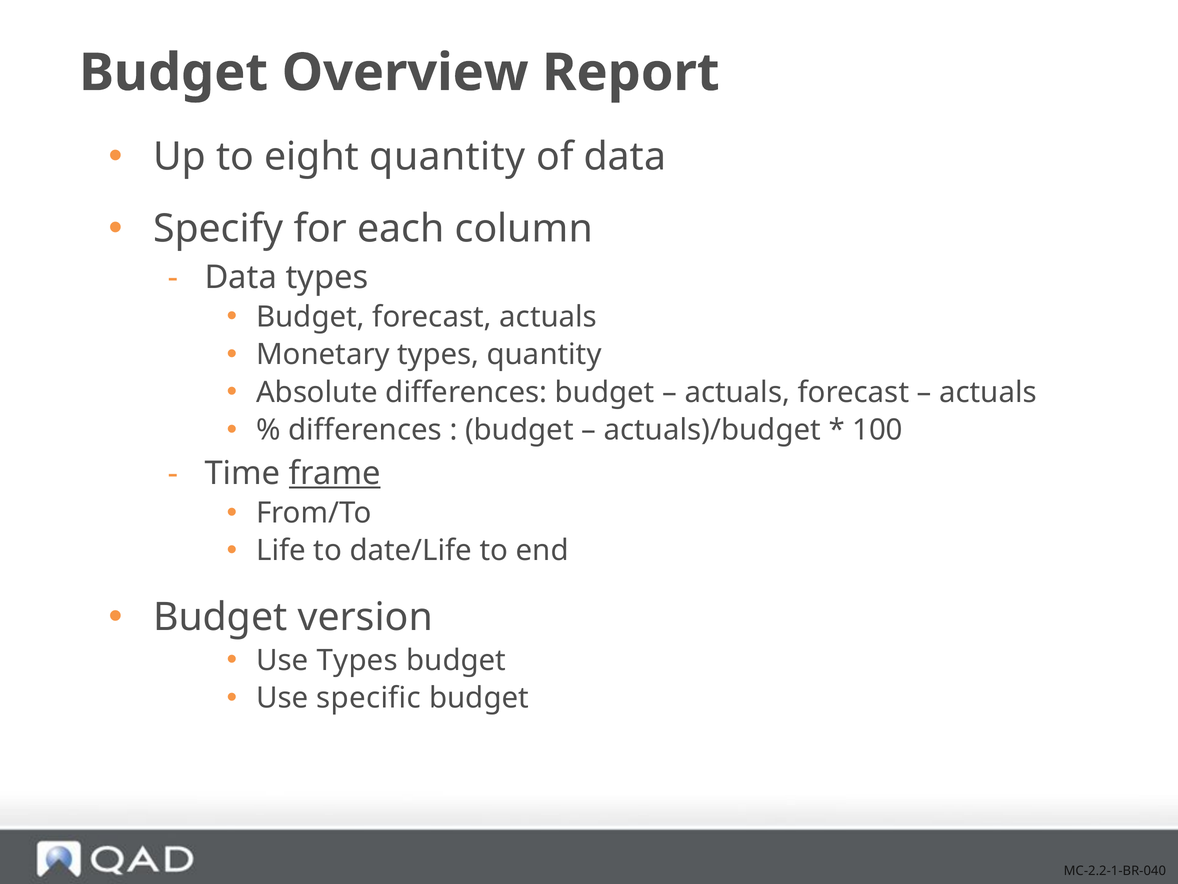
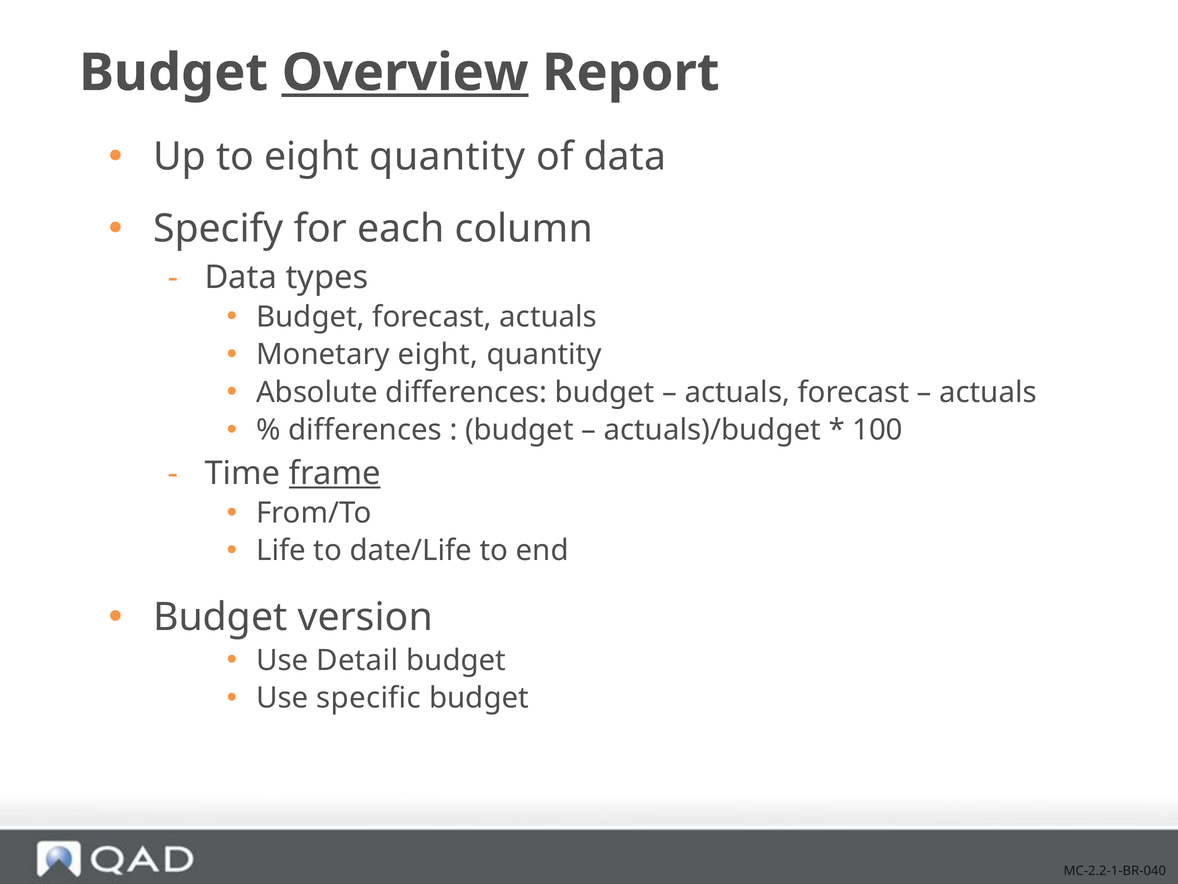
Overview underline: none -> present
Monetary types: types -> eight
Use Types: Types -> Detail
